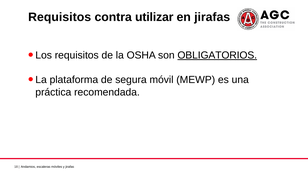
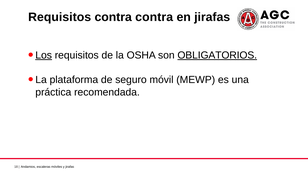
contra utilizar: utilizar -> contra
Los underline: none -> present
segura: segura -> seguro
